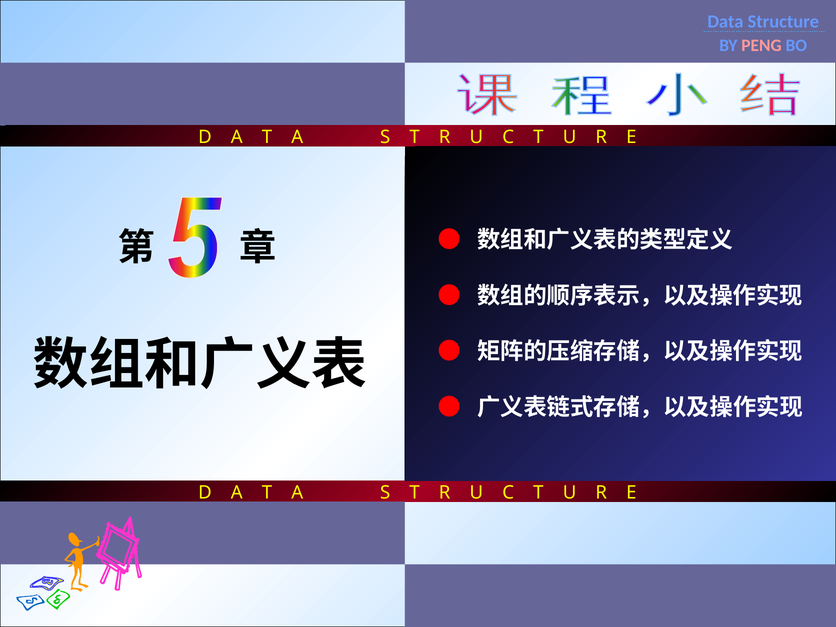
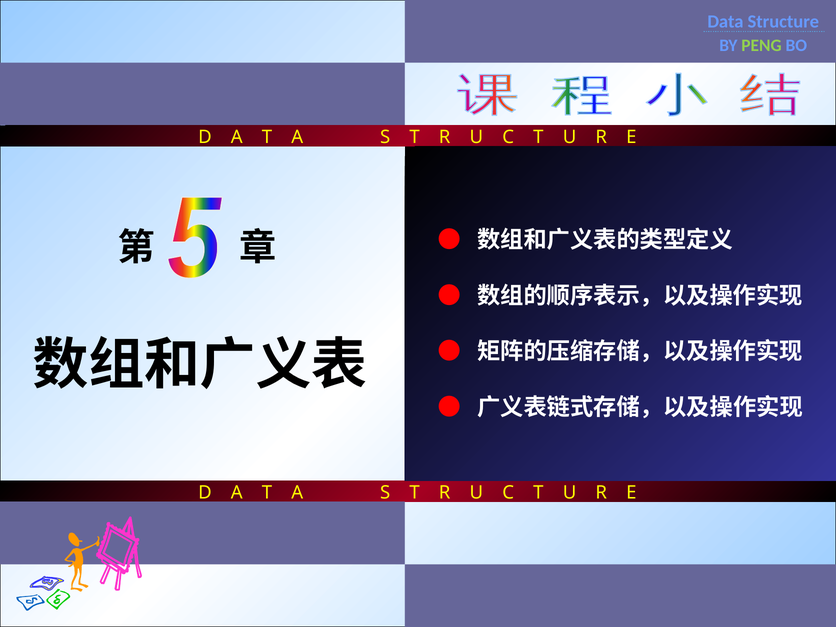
PENG colour: pink -> light green
